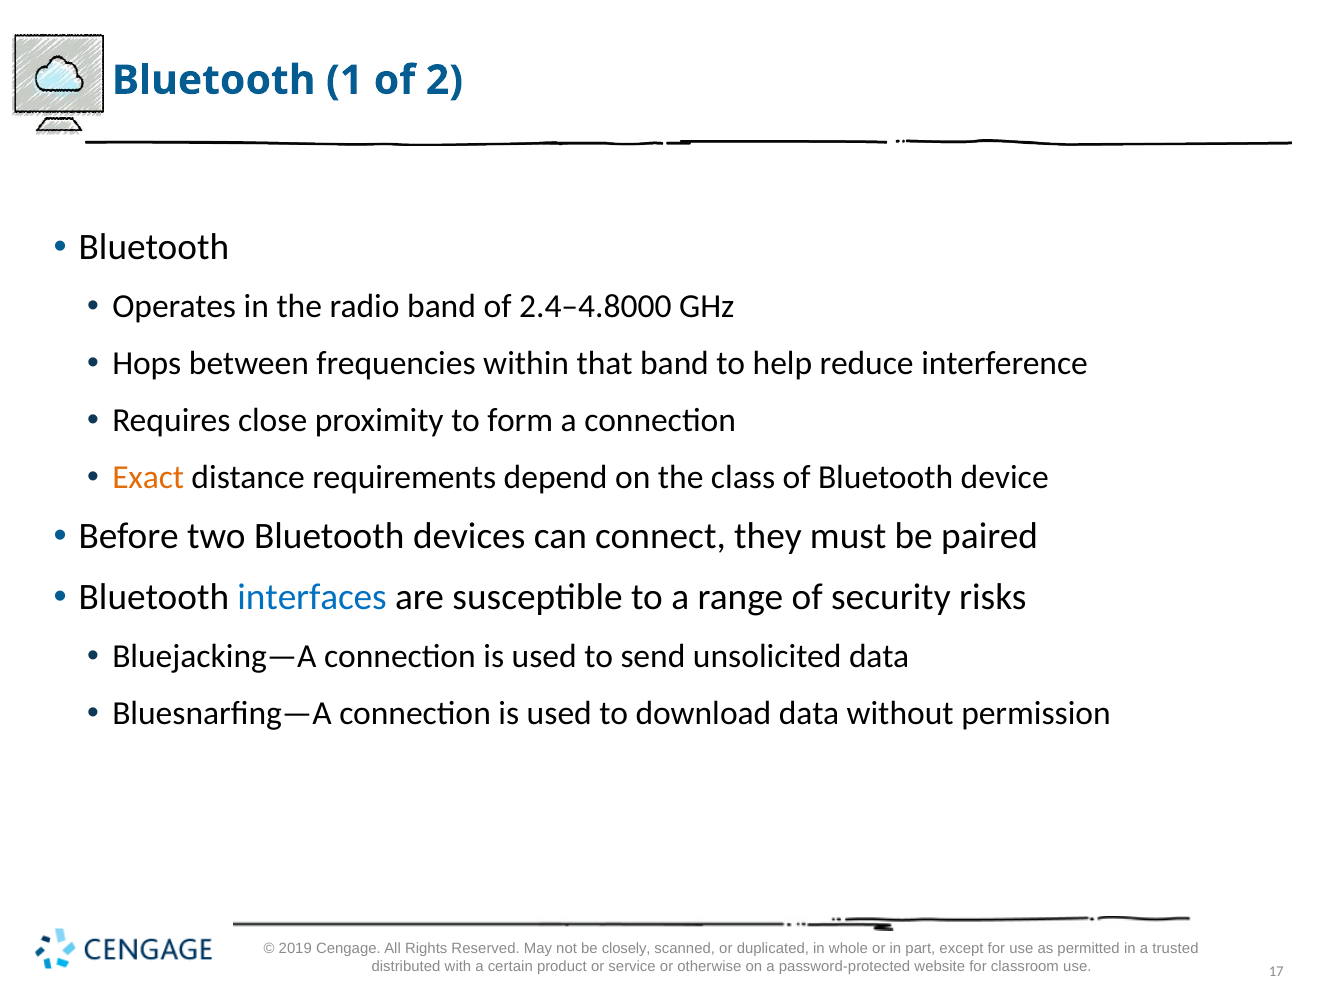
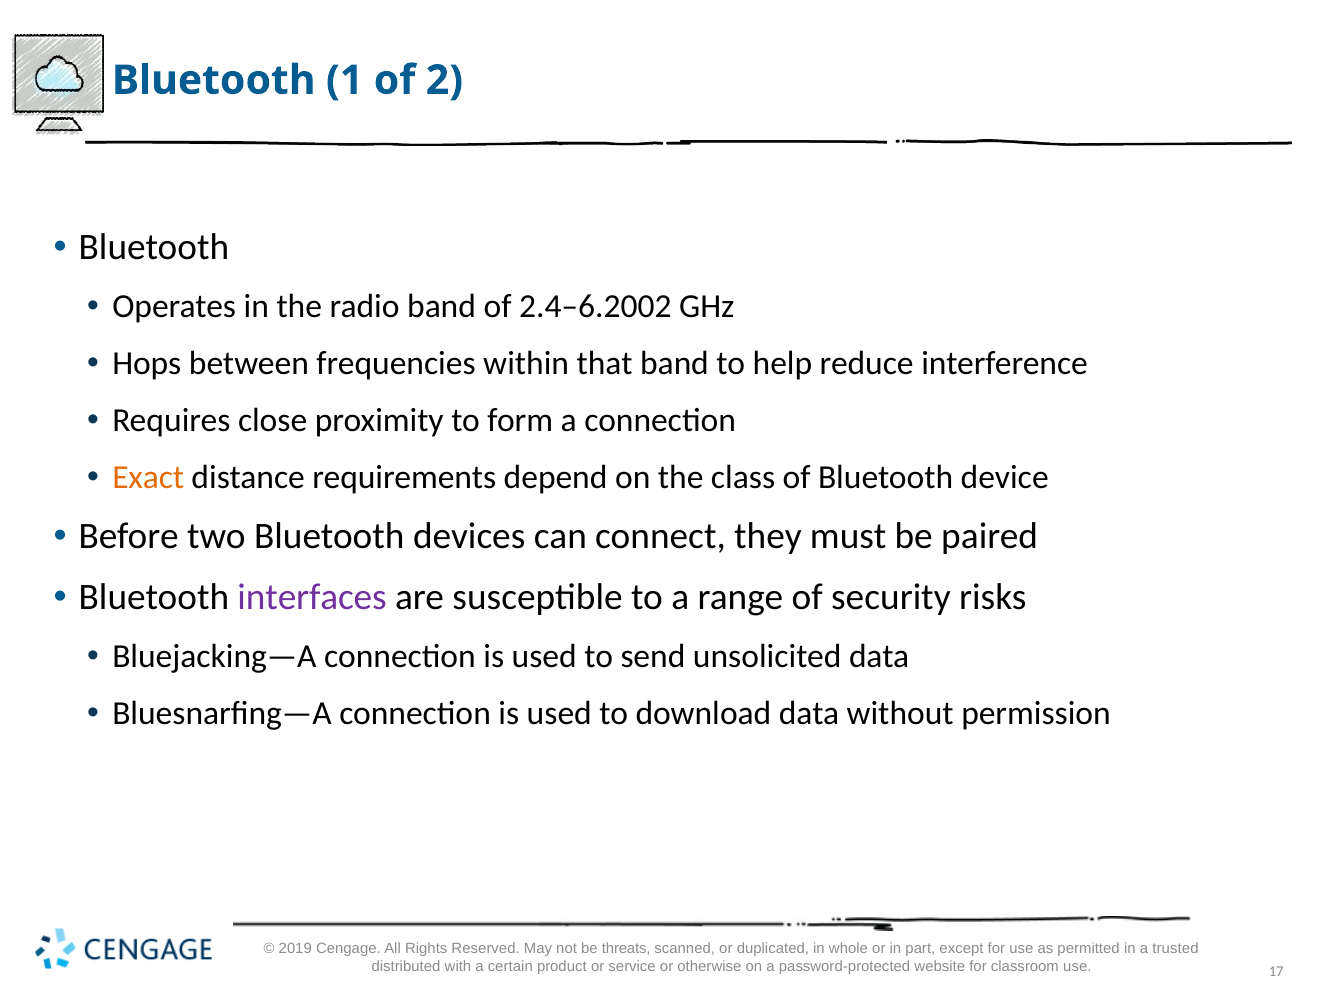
2.4–4.8000: 2.4–4.8000 -> 2.4–6.2002
interfaces colour: blue -> purple
closely: closely -> threats
